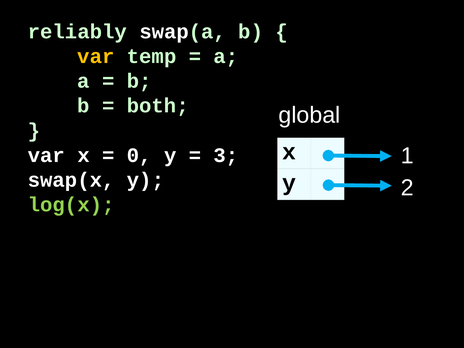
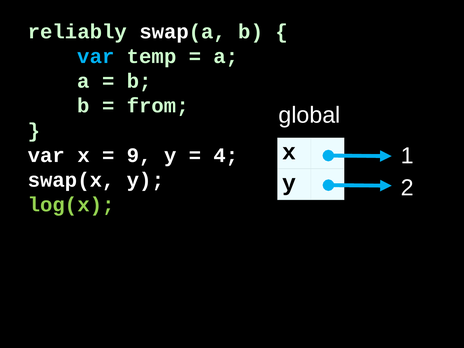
var at (96, 56) colour: yellow -> light blue
both: both -> from
0: 0 -> 9
3: 3 -> 4
